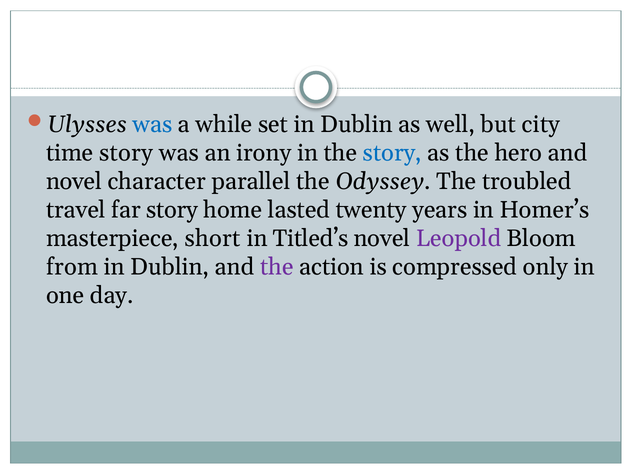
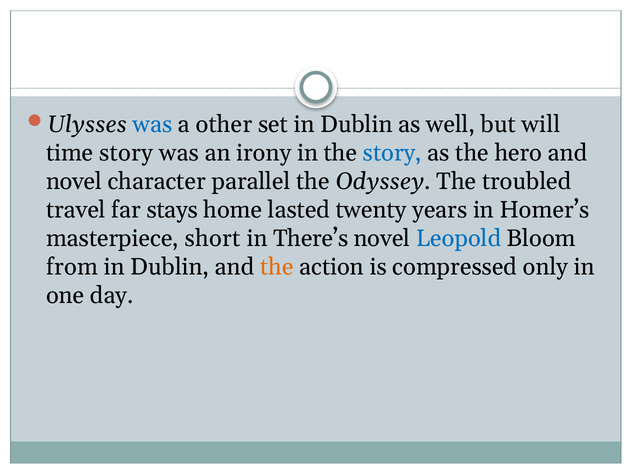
while: while -> other
city: city -> will
far story: story -> stays
Titled’s: Titled’s -> There’s
Leopold colour: purple -> blue
the at (277, 267) colour: purple -> orange
